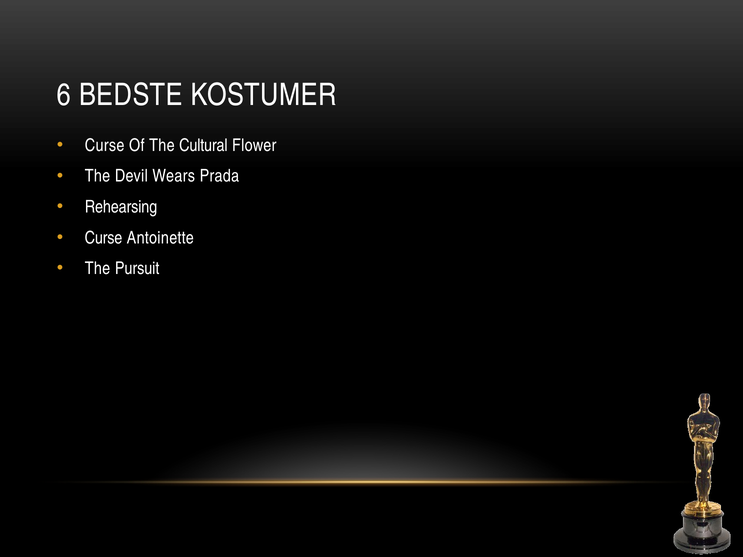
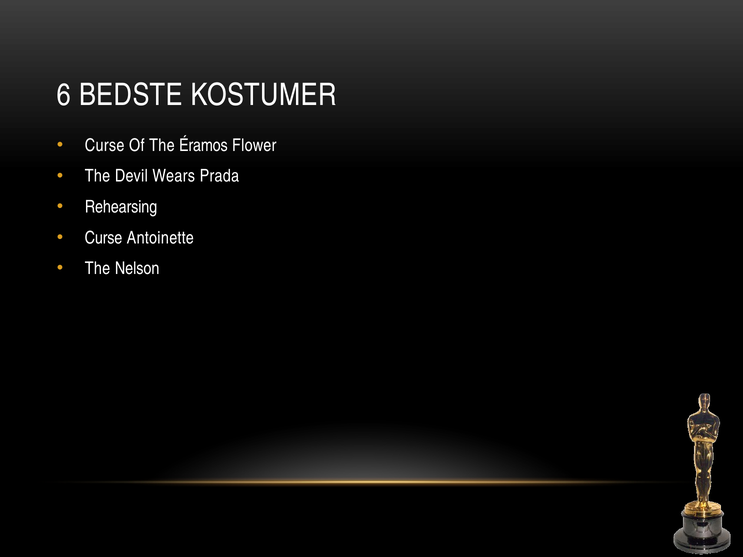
Cultural: Cultural -> Éramos
Pursuit: Pursuit -> Nelson
